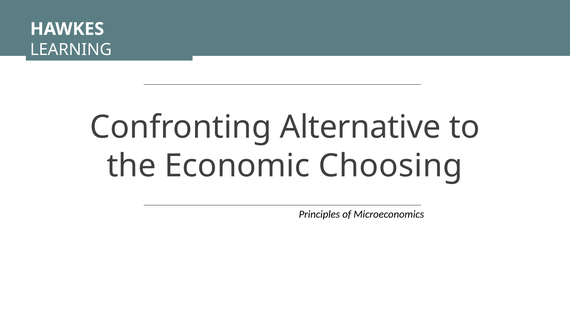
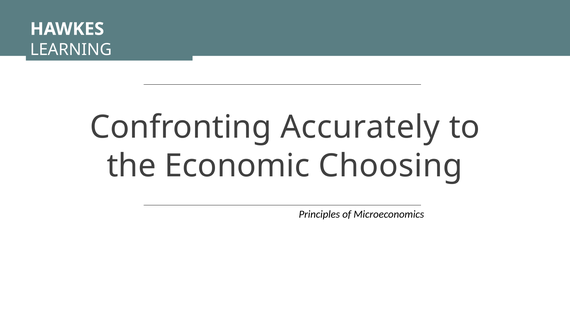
Alternative: Alternative -> Accurately
